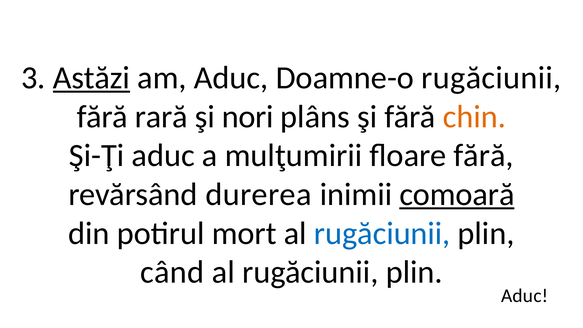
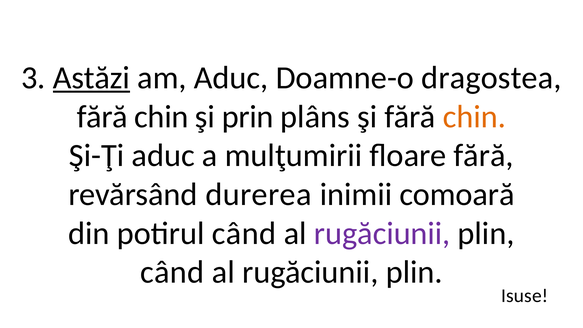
Doamne-o rugăciunii: rugăciunii -> dragostea
rară at (161, 117): rară -> chin
nori: nori -> prin
comoară underline: present -> none
potirul mort: mort -> când
rugăciunii at (382, 233) colour: blue -> purple
Aduc at (525, 296): Aduc -> Isuse
